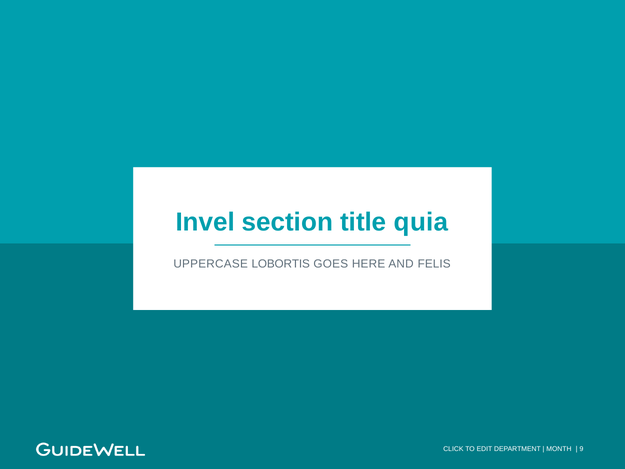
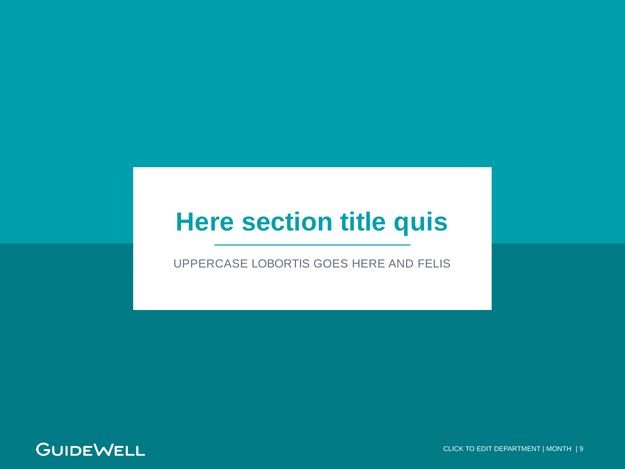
Invel at (205, 222): Invel -> Here
quia: quia -> quis
